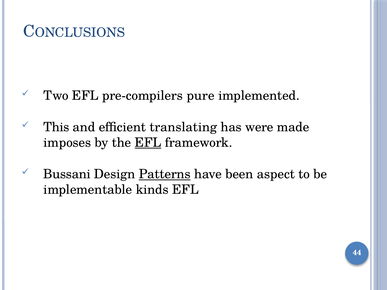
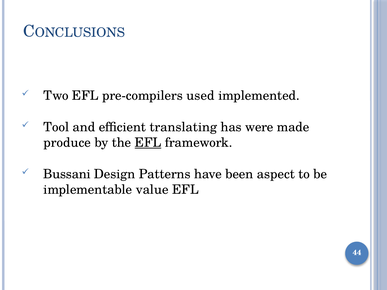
pure: pure -> used
This: This -> Tool
imposes: imposes -> produce
Patterns underline: present -> none
kinds: kinds -> value
